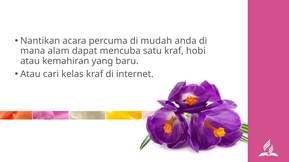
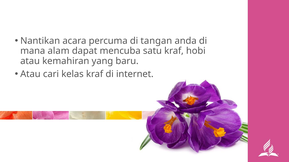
mudah: mudah -> tangan
